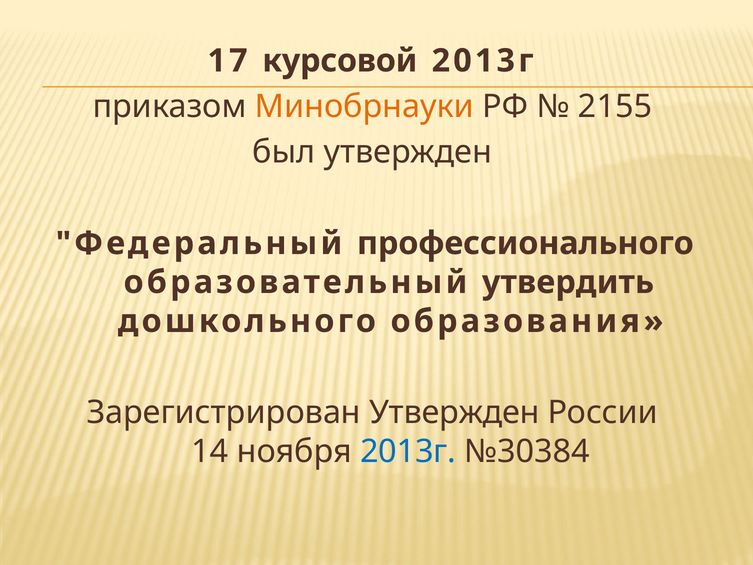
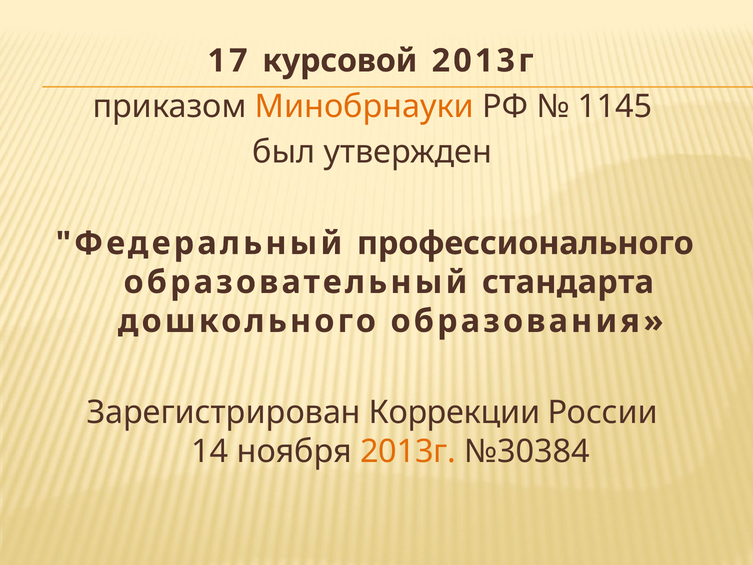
2155: 2155 -> 1145
утвердить: утвердить -> стандарта
Зарегистрирован Утвержден: Утвержден -> Коррекции
2013г at (408, 451) colour: blue -> orange
